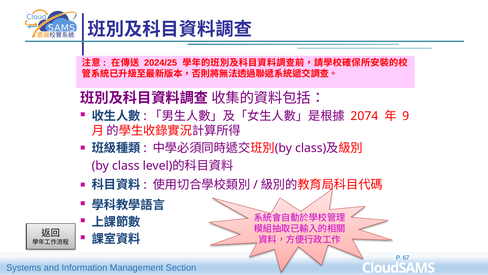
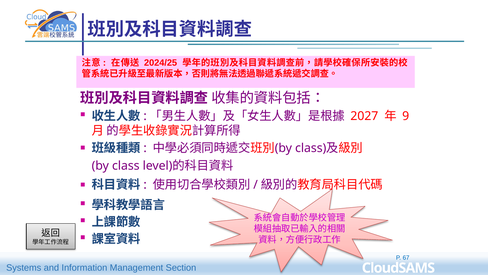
2074: 2074 -> 2027
